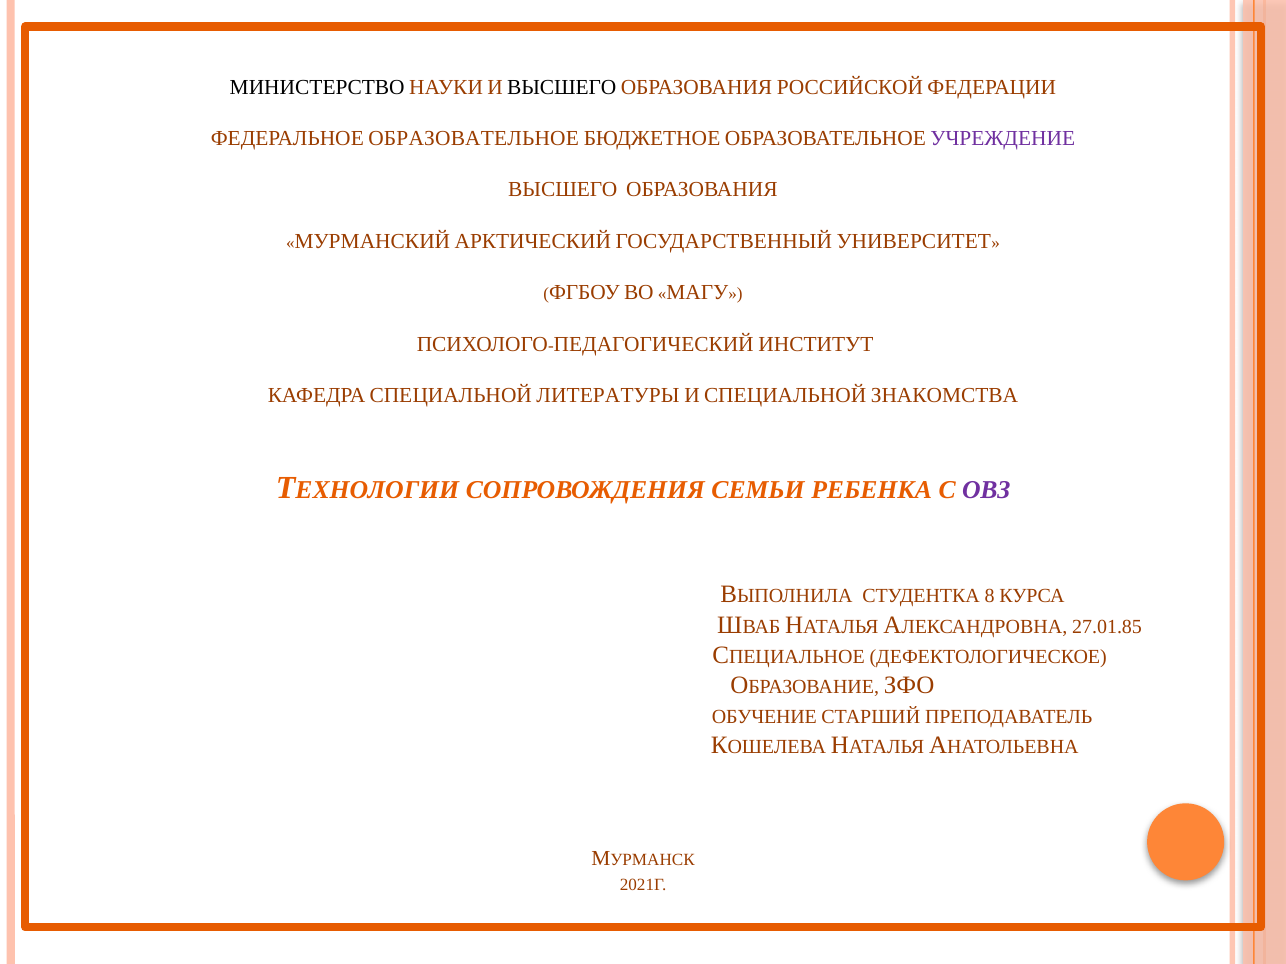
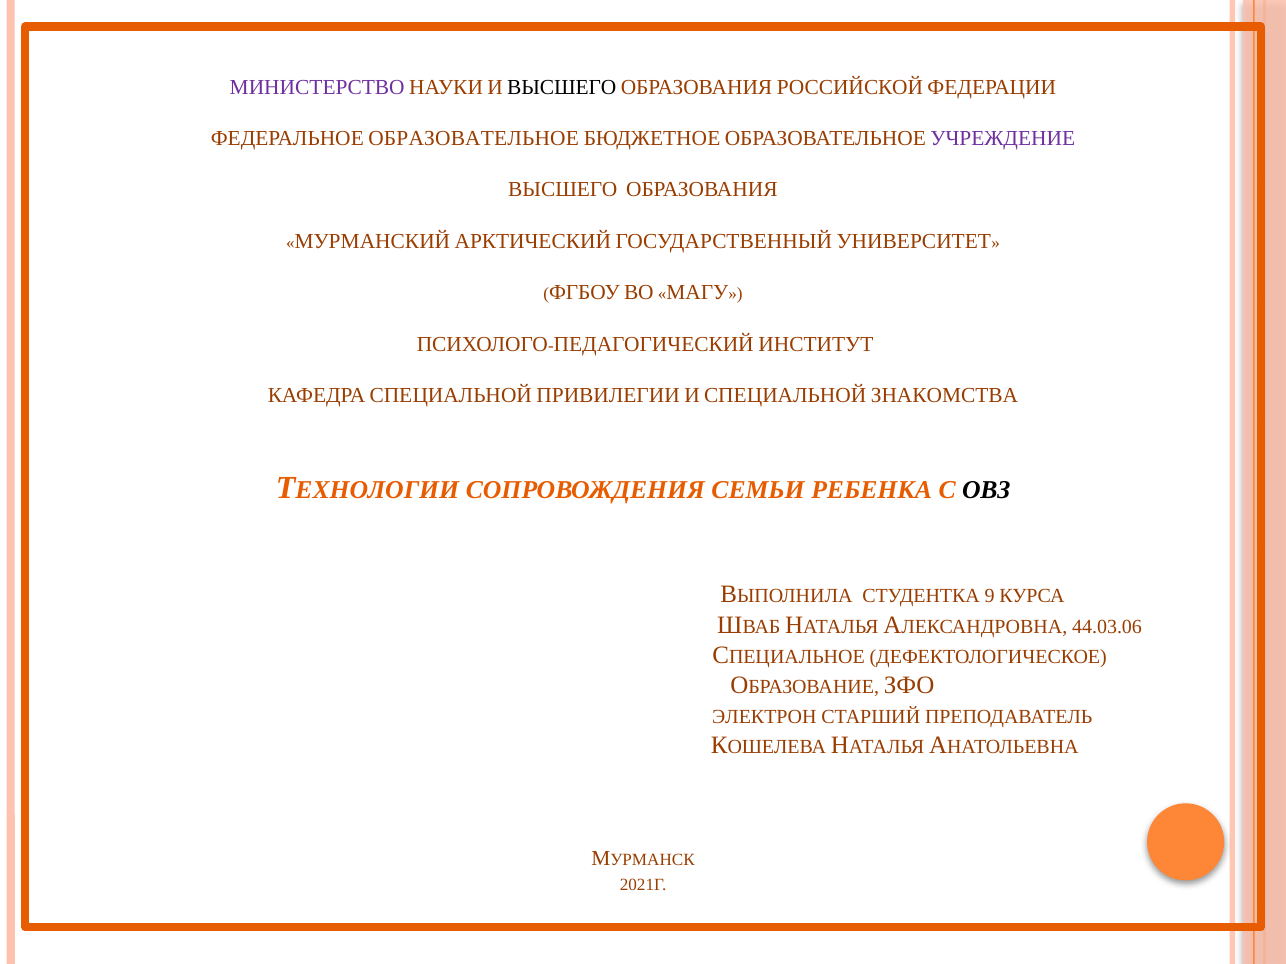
МИНИСТЕРСТВО colour: black -> purple
ЛИТЕРАТУРЫ: ЛИТЕРАТУРЫ -> ПРИВИЛЕГИИ
ОВЗ colour: purple -> black
8: 8 -> 9
27.01.85: 27.01.85 -> 44.03.06
ОБУЧЕНИЕ: ОБУЧЕНИЕ -> ЭЛЕКТРОН
